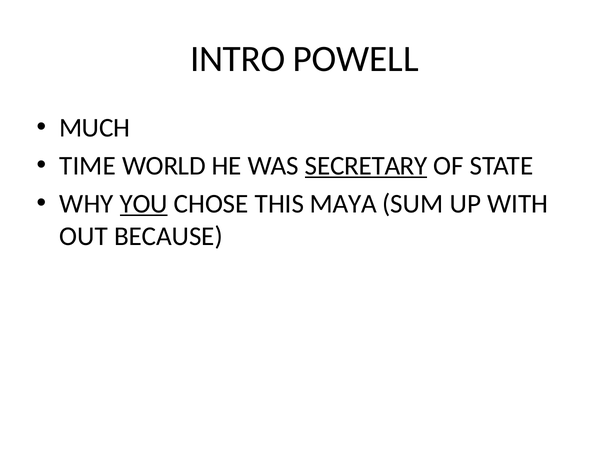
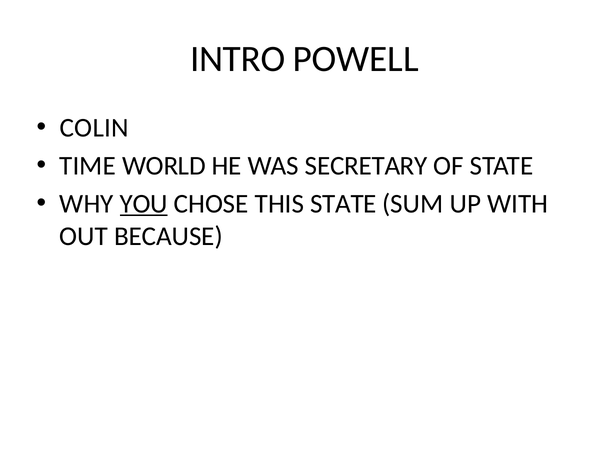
MUCH: MUCH -> COLIN
SECRETARY underline: present -> none
THIS MAYA: MAYA -> STATE
